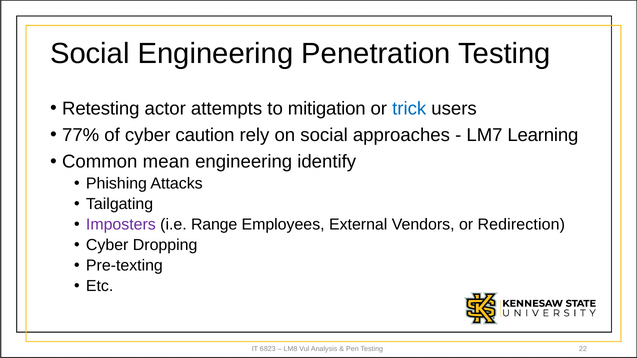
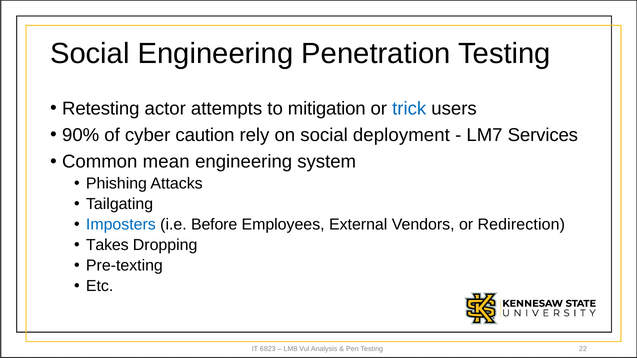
77%: 77% -> 90%
approaches: approaches -> deployment
Learning: Learning -> Services
identify: identify -> system
Imposters colour: purple -> blue
Range: Range -> Before
Cyber at (107, 245): Cyber -> Takes
